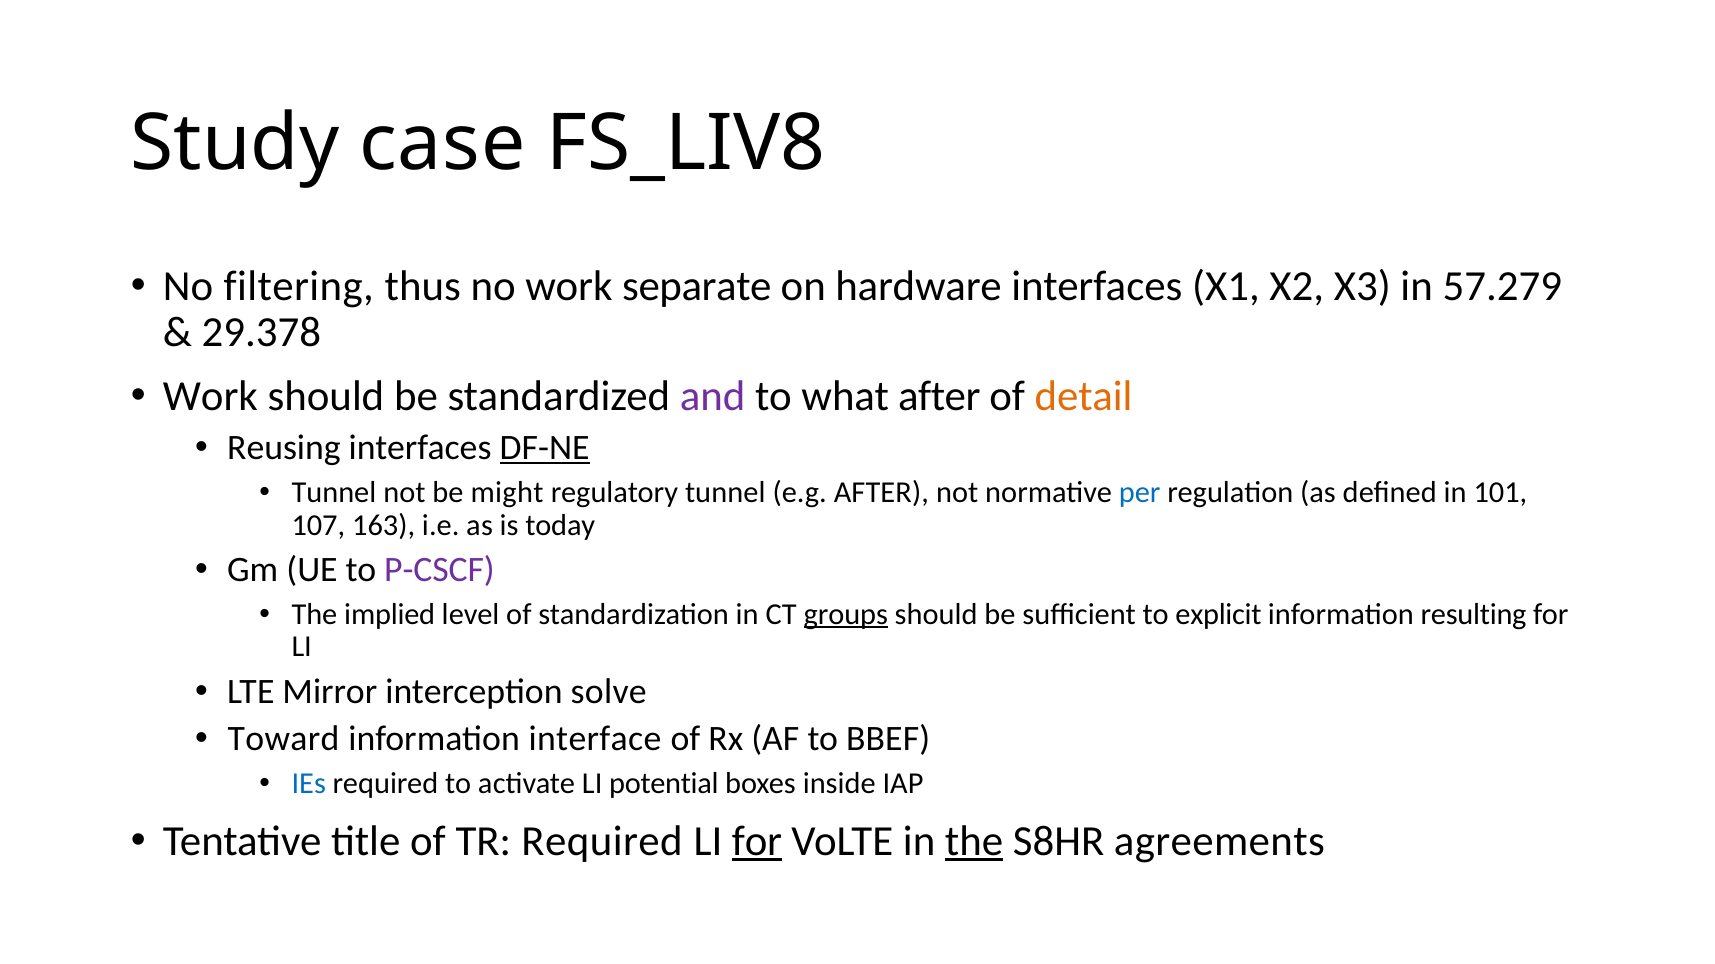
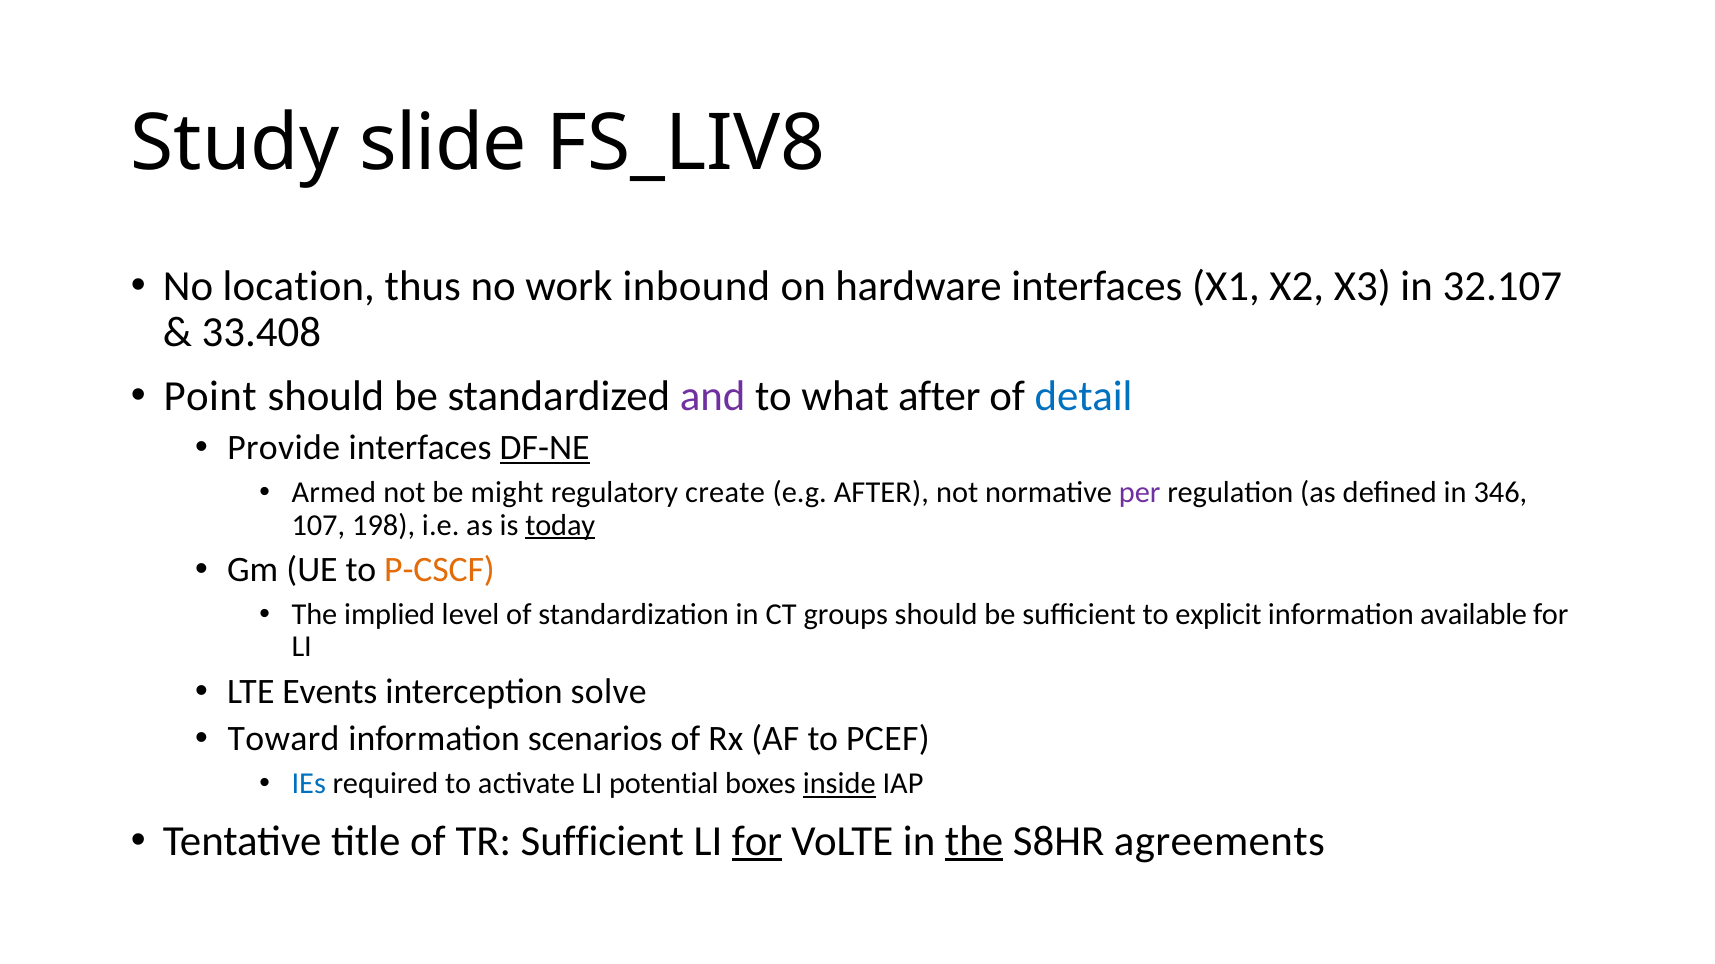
case: case -> slide
filtering: filtering -> location
separate: separate -> inbound
57.279: 57.279 -> 32.107
29.378: 29.378 -> 33.408
Work at (210, 397): Work -> Point
detail colour: orange -> blue
Reusing: Reusing -> Provide
Tunnel at (334, 493): Tunnel -> Armed
regulatory tunnel: tunnel -> create
per colour: blue -> purple
101: 101 -> 346
163: 163 -> 198
today underline: none -> present
P-CSCF colour: purple -> orange
groups underline: present -> none
resulting: resulting -> available
Mirror: Mirror -> Events
interface: interface -> scenarios
BBEF: BBEF -> PCEF
inside underline: none -> present
TR Required: Required -> Sufficient
